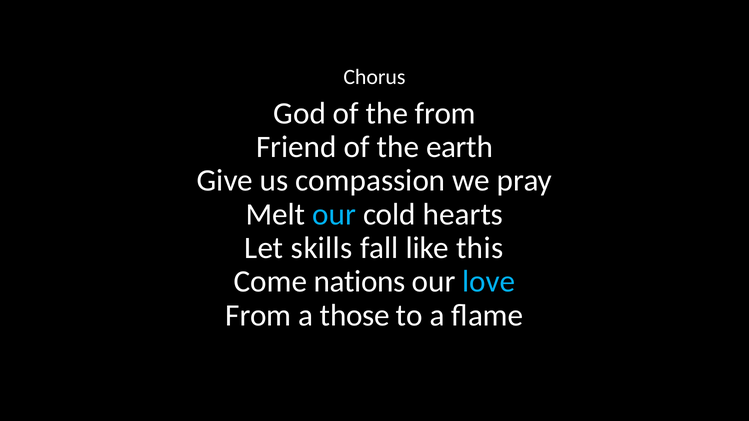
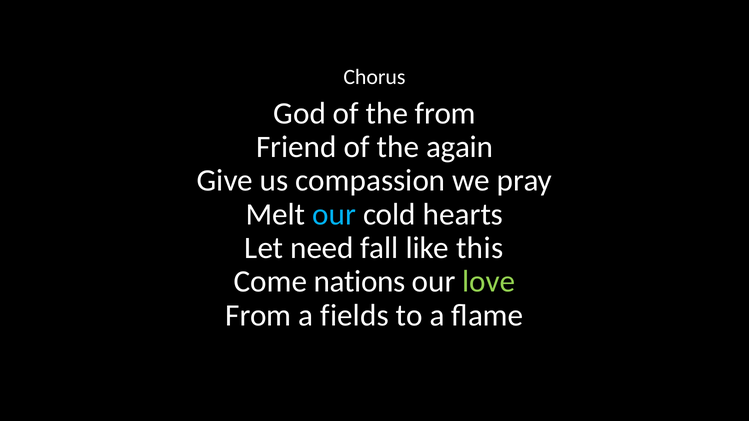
earth: earth -> again
skills: skills -> need
love colour: light blue -> light green
those: those -> fields
